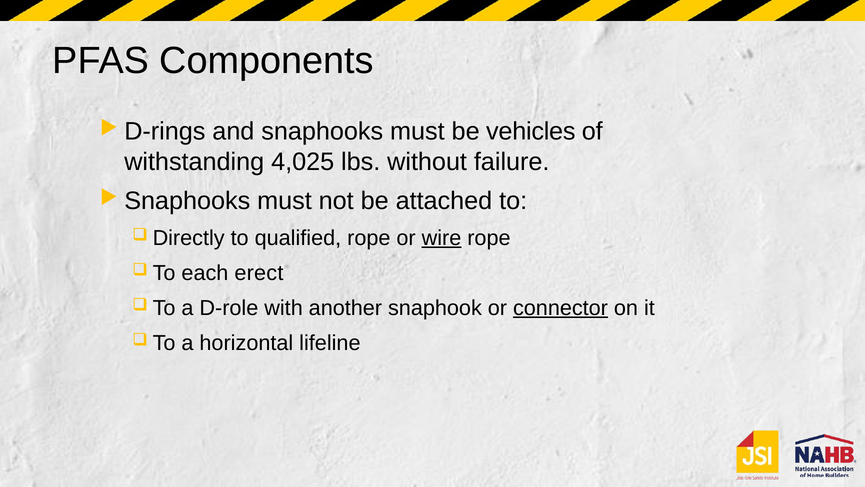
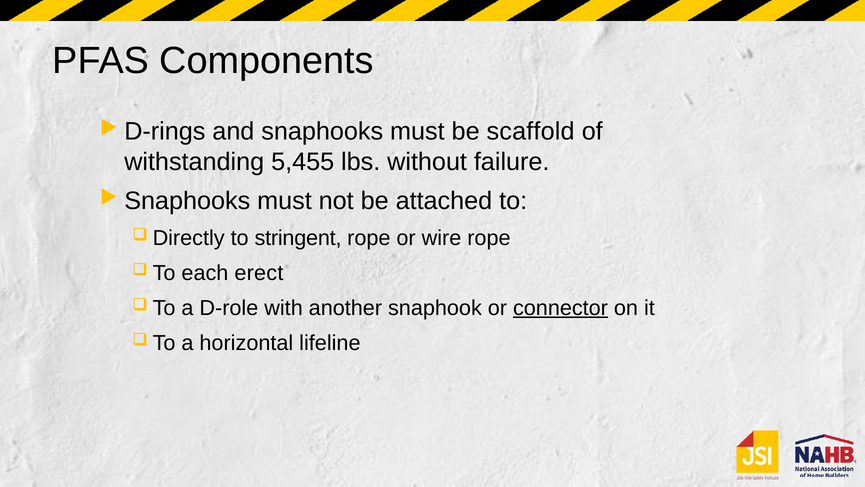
vehicles: vehicles -> scaffold
4,025: 4,025 -> 5,455
qualified: qualified -> stringent
wire underline: present -> none
